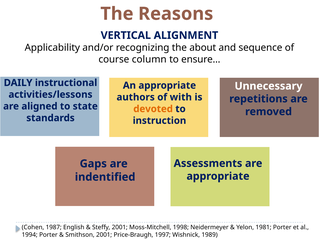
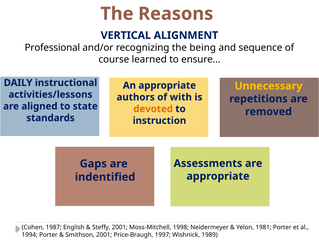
Applicability: Applicability -> Professional
about: about -> being
column: column -> learned
Unnecessary colour: white -> yellow
